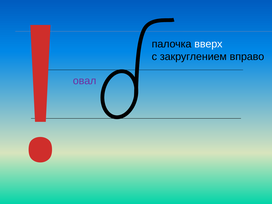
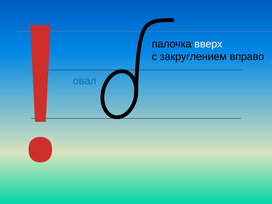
овал colour: purple -> blue
